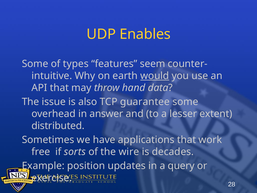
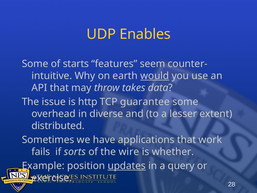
types: types -> starts
hand: hand -> takes
also: also -> http
answer: answer -> diverse
free: free -> fails
decades: decades -> whether
updates underline: none -> present
